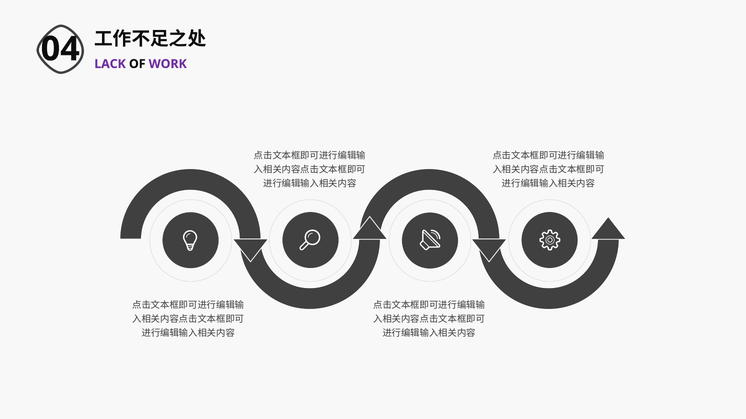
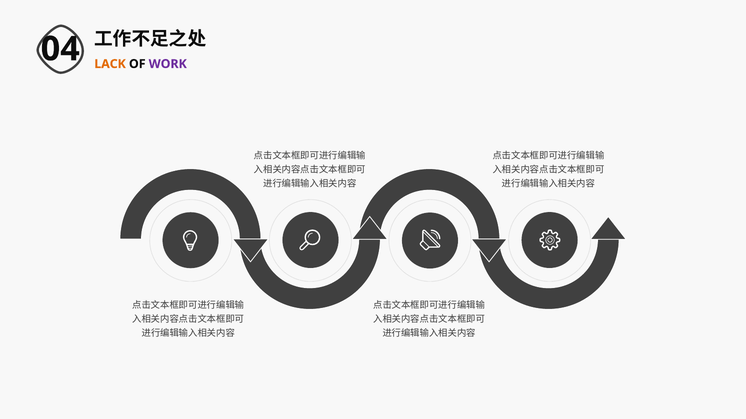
LACK colour: purple -> orange
